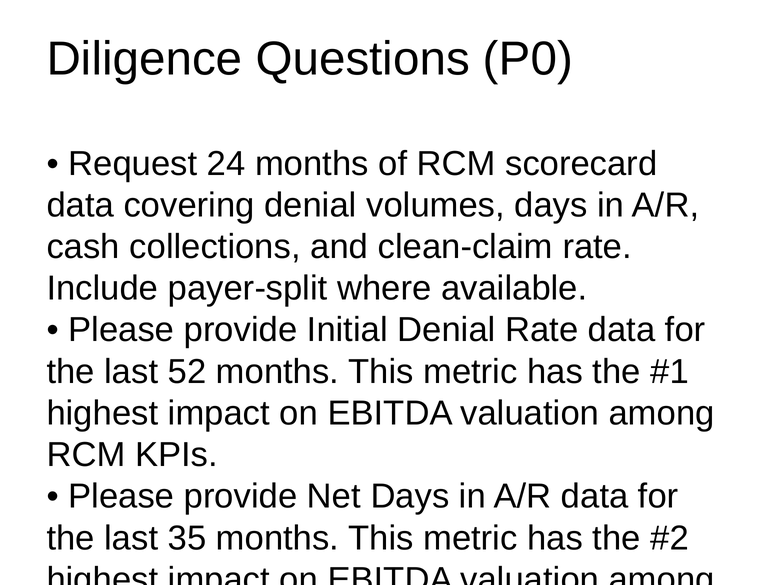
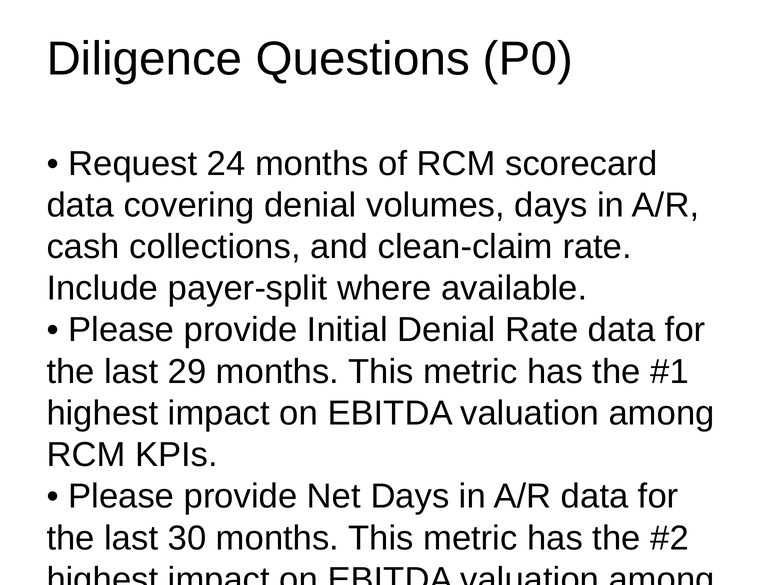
52: 52 -> 29
35: 35 -> 30
